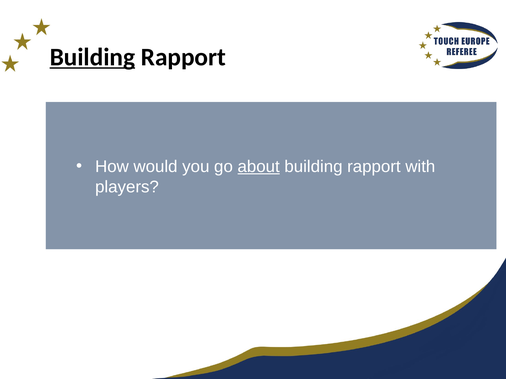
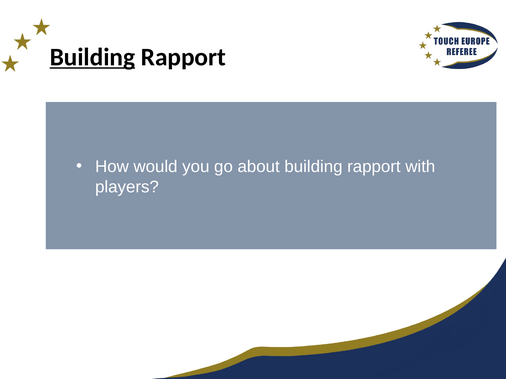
about underline: present -> none
